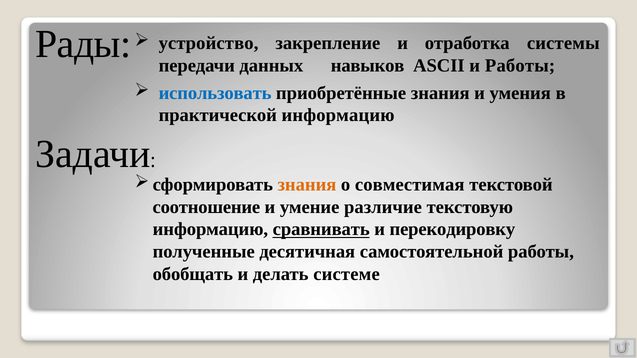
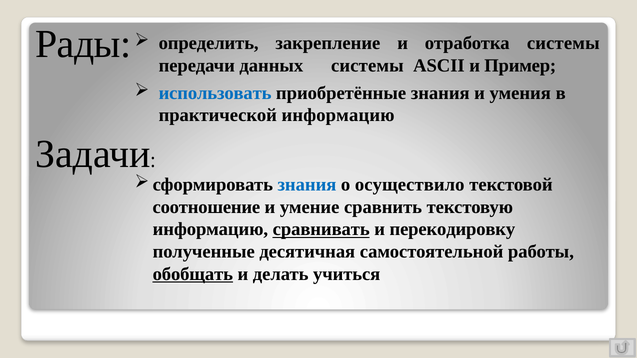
устройство: устройство -> определить
данных навыков: навыков -> системы
и Работы: Работы -> Пример
знания at (307, 185) colour: orange -> blue
совместимая: совместимая -> осуществило
различие: различие -> сравнить
обобщать underline: none -> present
системе: системе -> учиться
